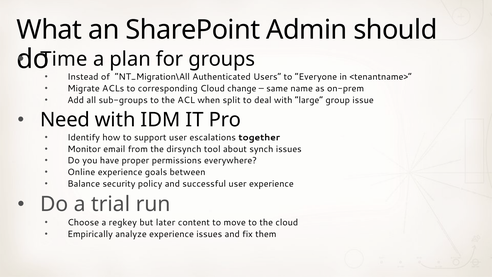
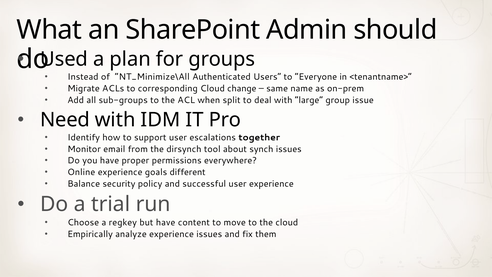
Time: Time -> Used
NT_Migration\All: NT_Migration\All -> NT_Minimize\All
between: between -> different
but later: later -> have
